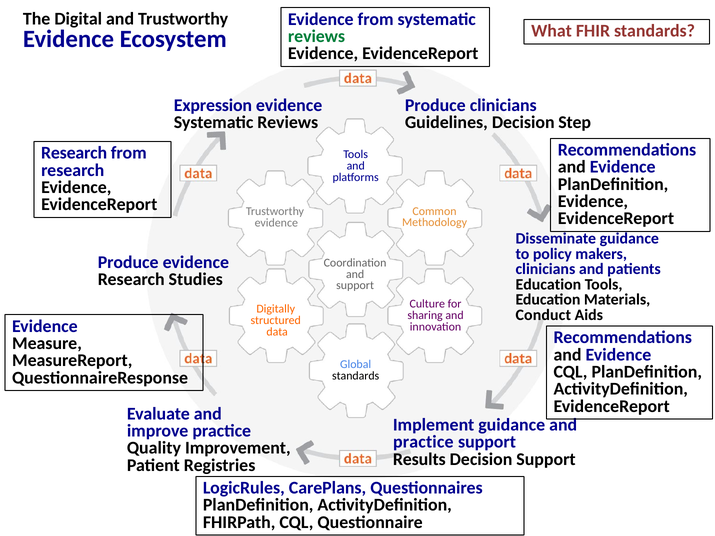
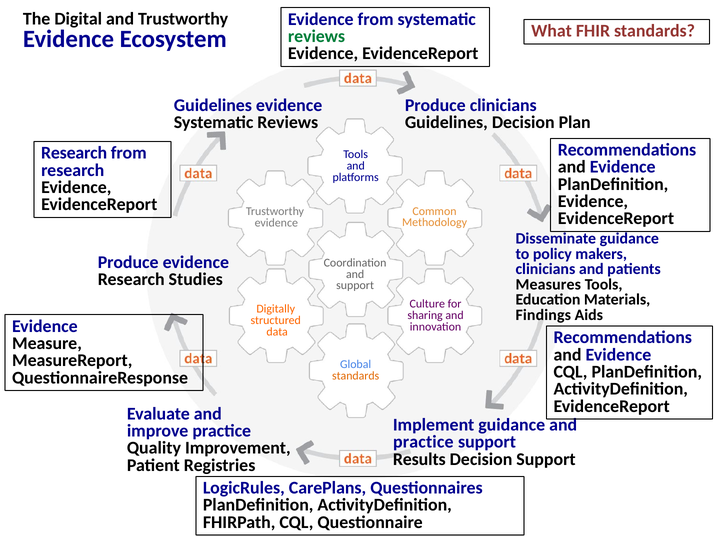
Expression at (213, 105): Expression -> Guidelines
Step: Step -> Plan
Education at (548, 285): Education -> Measures
Conduct: Conduct -> Findings
standards at (356, 376) colour: black -> orange
